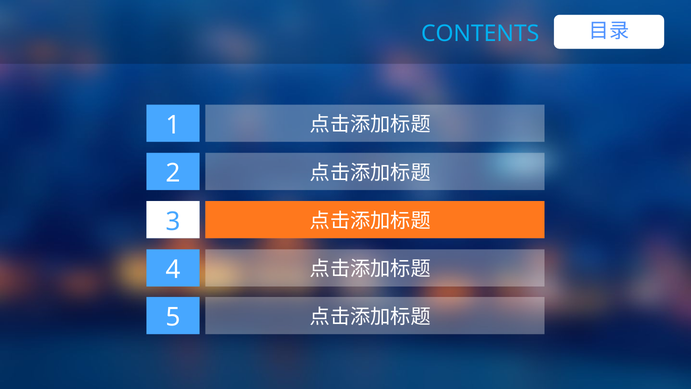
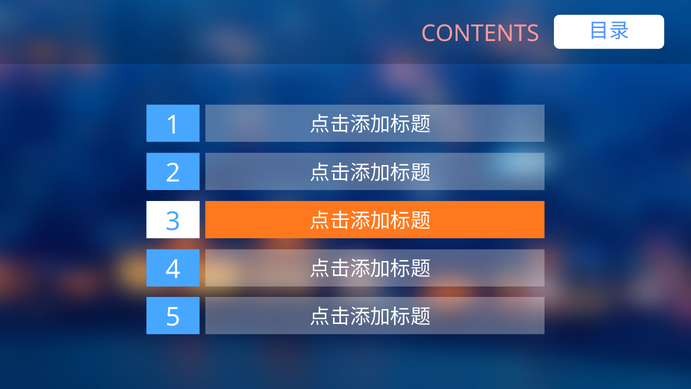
CONTENTS colour: light blue -> pink
